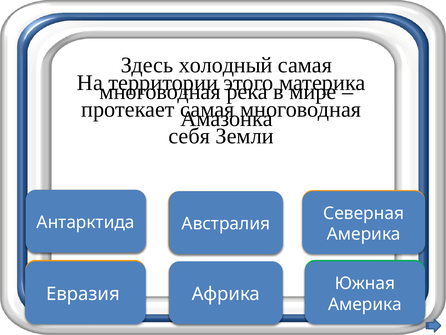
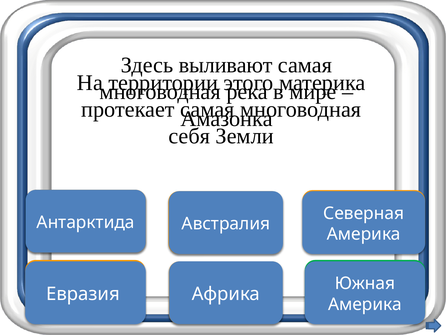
холодный: холодный -> выливают
